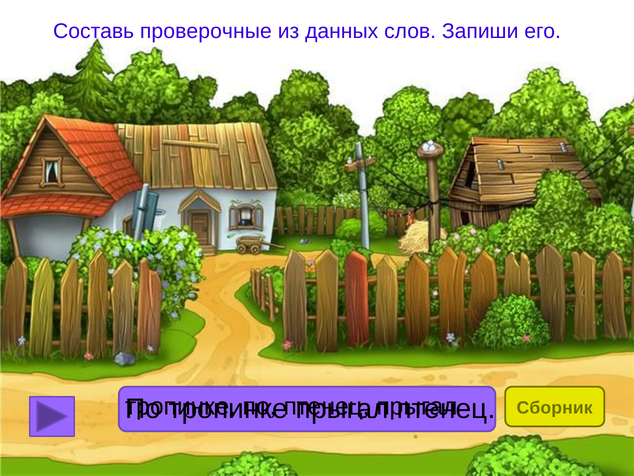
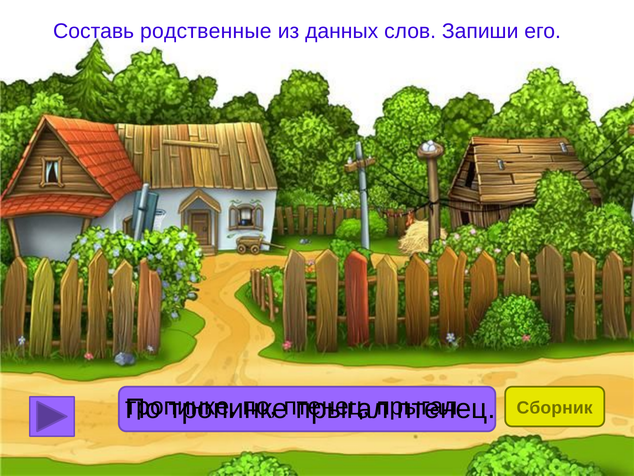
проверочные: проверочные -> родственные
